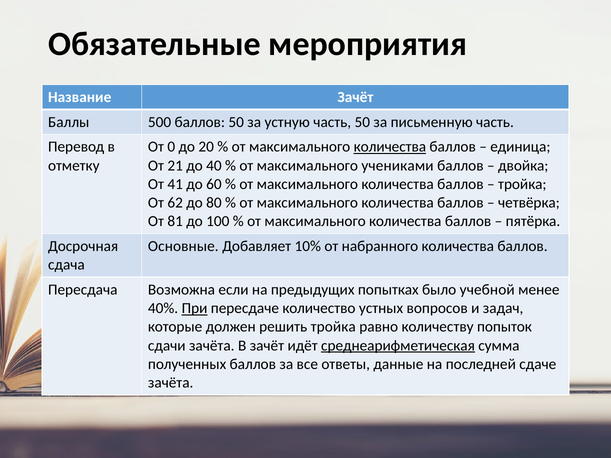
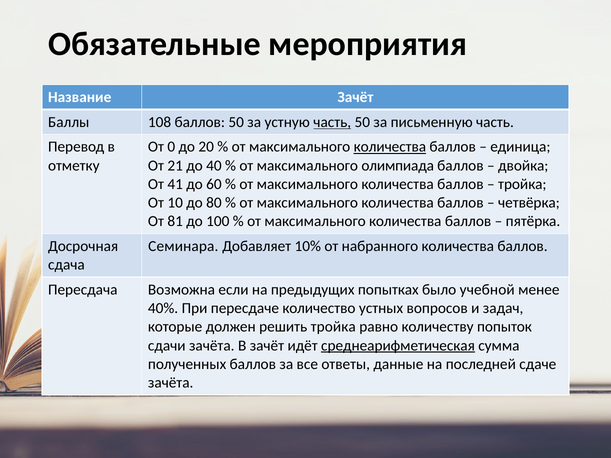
500: 500 -> 108
часть at (332, 122) underline: none -> present
учениками: учениками -> олимпиада
62: 62 -> 10
Основные: Основные -> Семинара
При underline: present -> none
